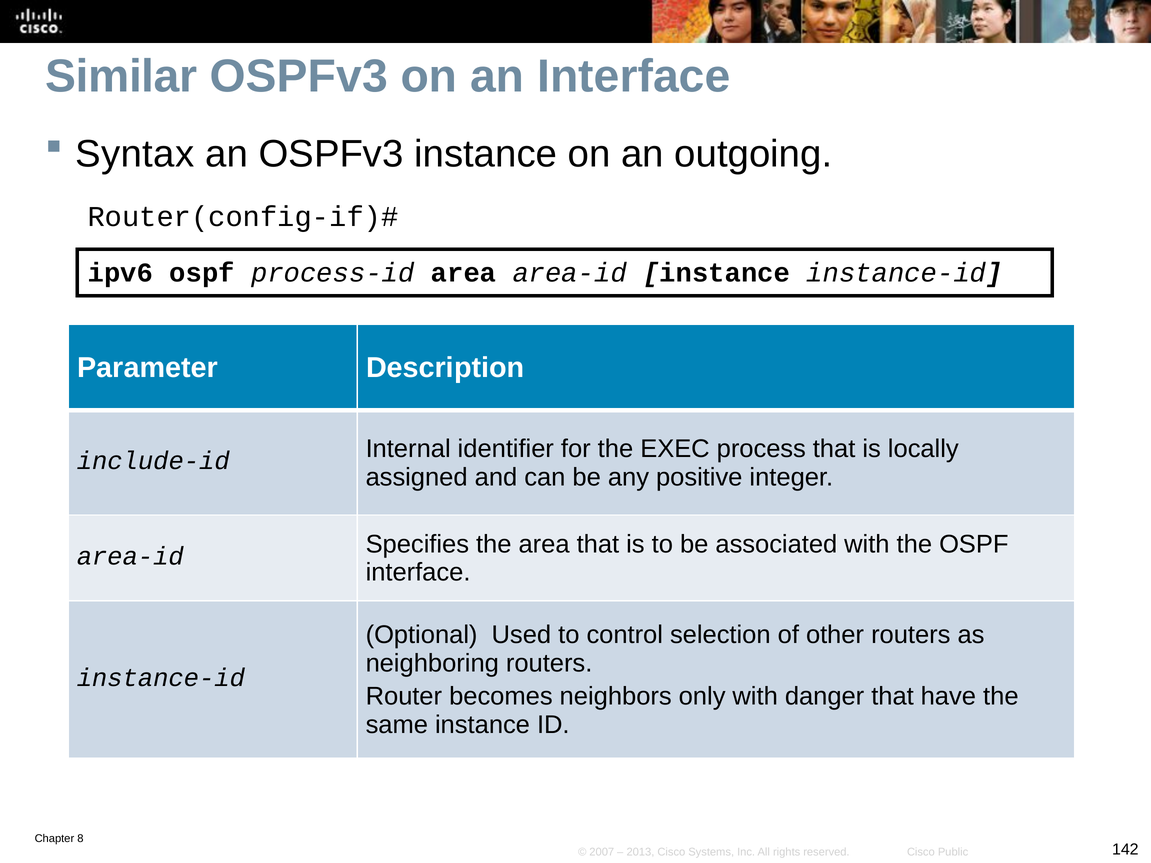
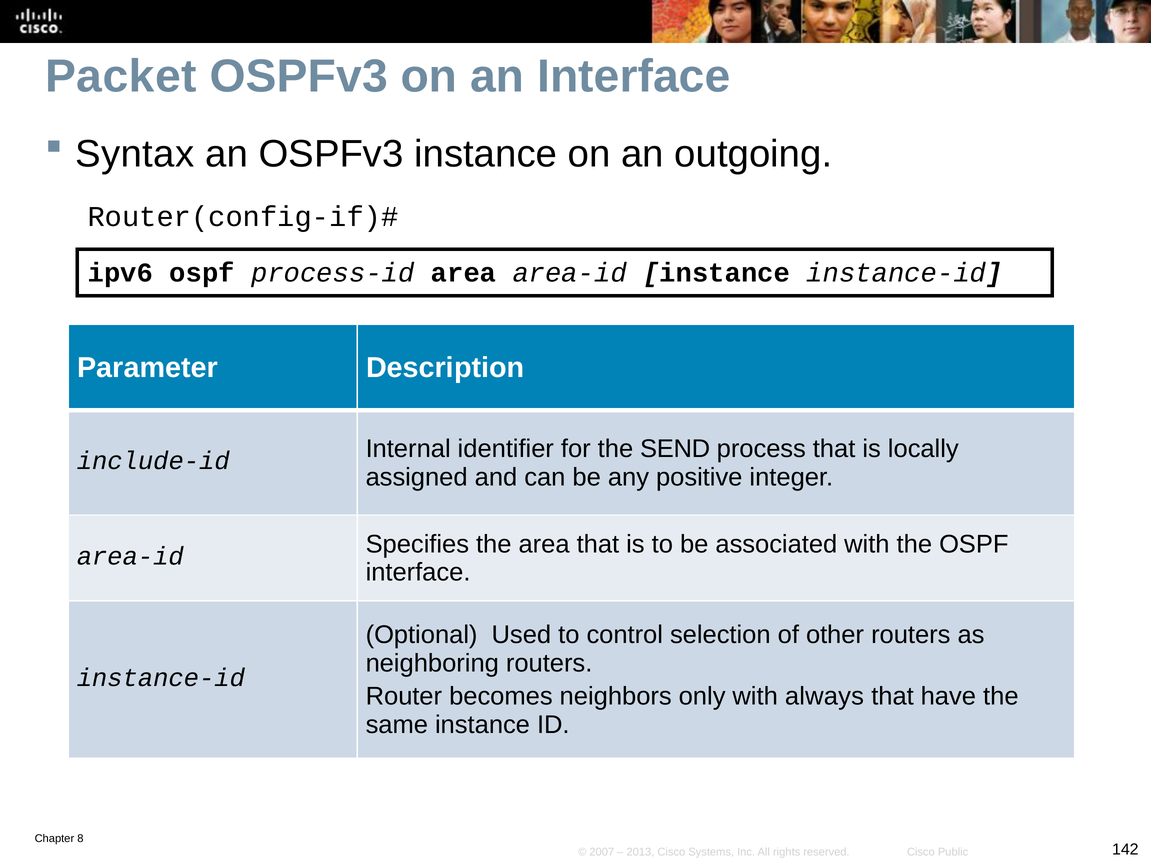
Similar: Similar -> Packet
EXEC: EXEC -> SEND
danger: danger -> always
